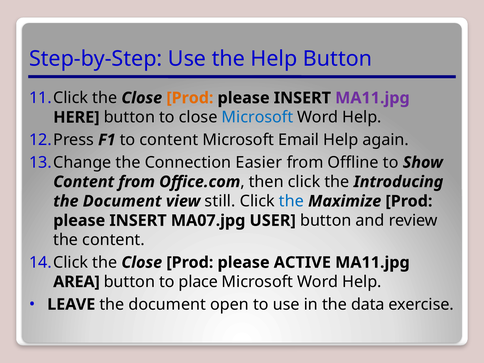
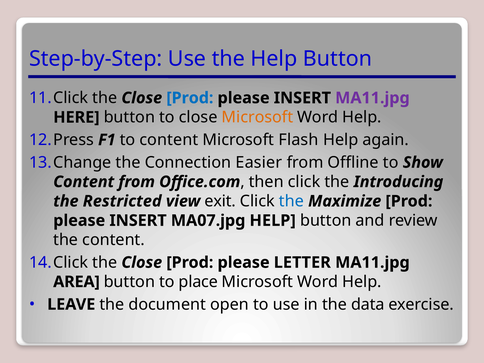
Prod at (190, 98) colour: orange -> blue
Microsoft at (257, 117) colour: blue -> orange
Email: Email -> Flash
Document at (122, 201): Document -> Restricted
still: still -> exit
MA07.jpg USER: USER -> HELP
ACTIVE: ACTIVE -> LETTER
